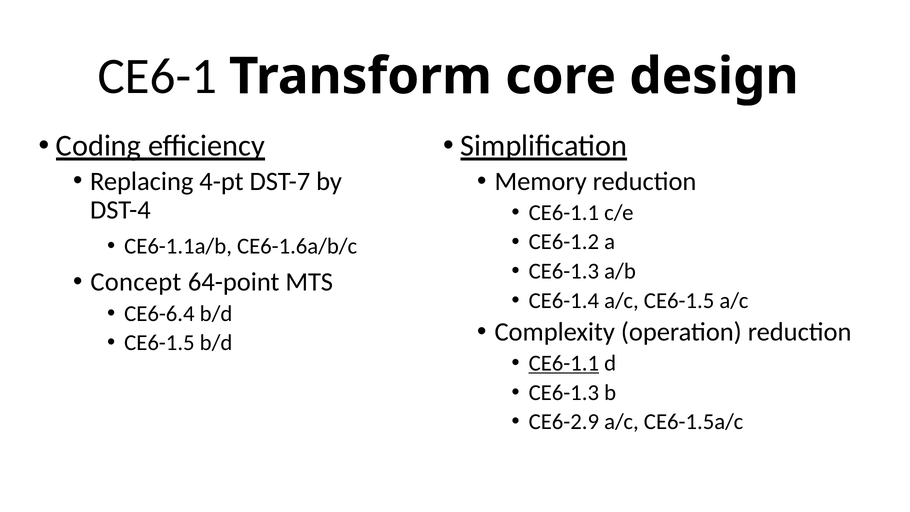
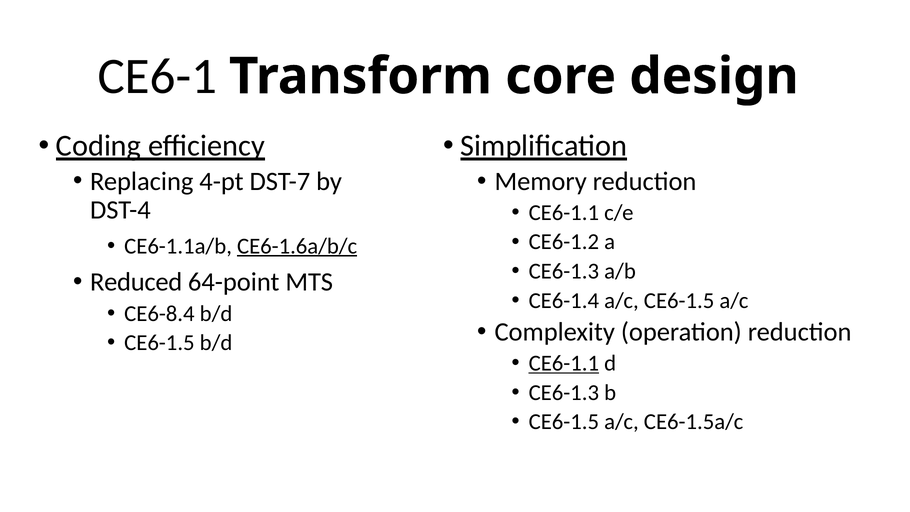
CE6-1.6a/b/c underline: none -> present
Concept: Concept -> Reduced
CE6-6.4: CE6-6.4 -> CE6-8.4
CE6-2.9 at (564, 422): CE6-2.9 -> CE6-1.5
